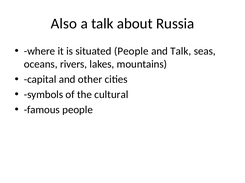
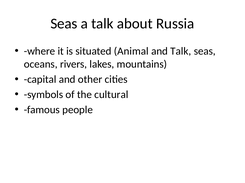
Also at (64, 24): Also -> Seas
situated People: People -> Animal
